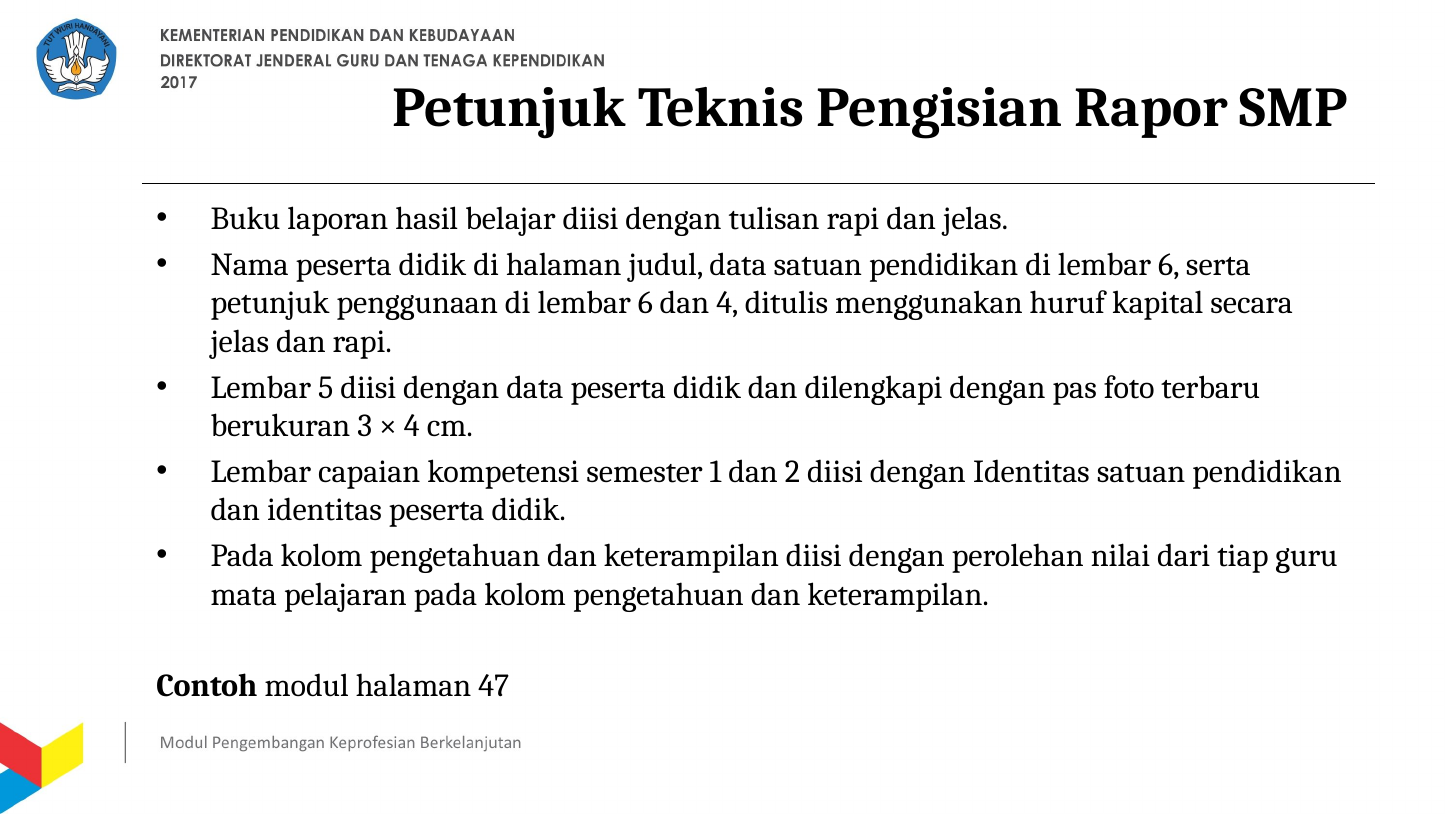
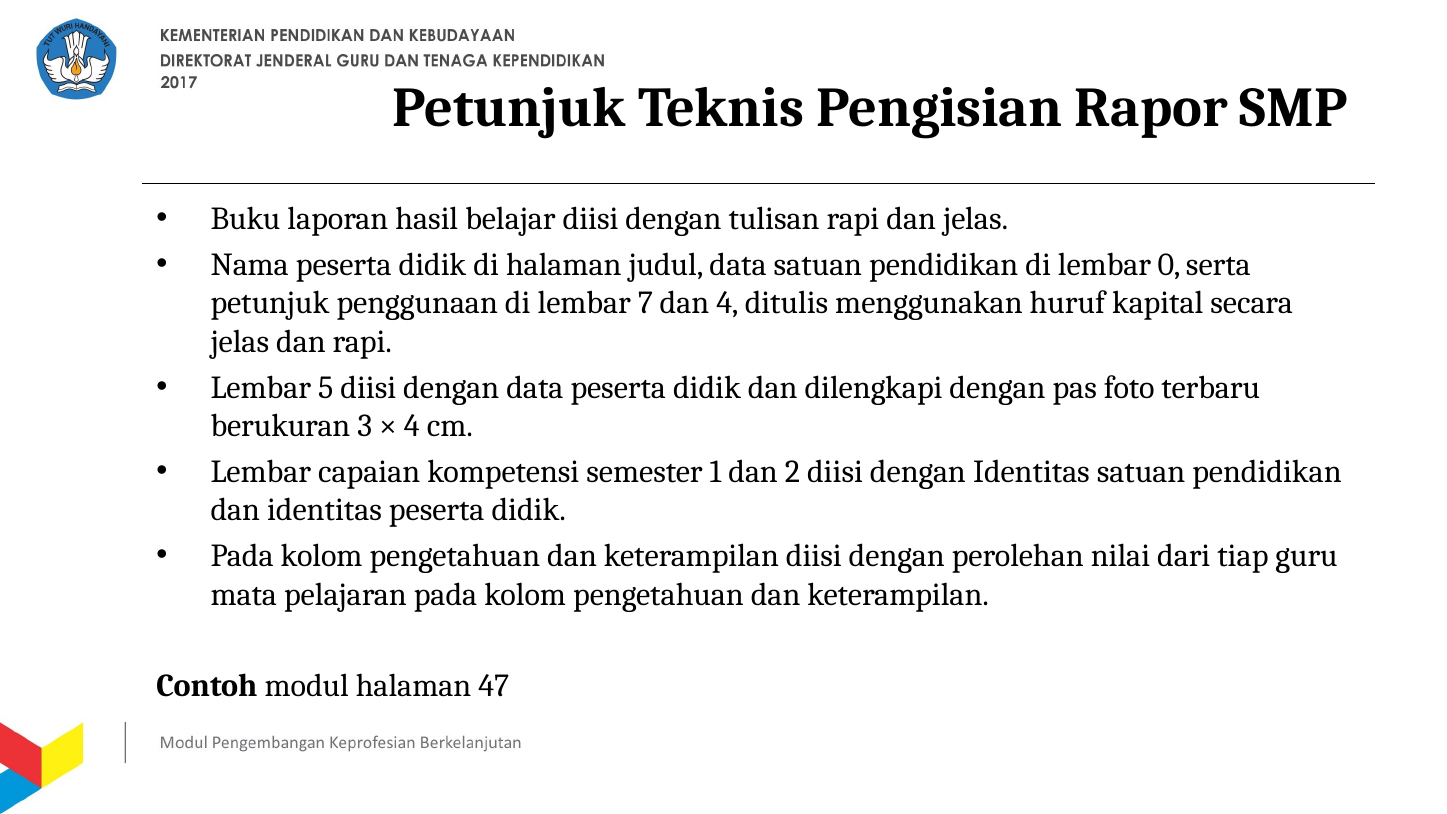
pendidikan di lembar 6: 6 -> 0
penggunaan di lembar 6: 6 -> 7
